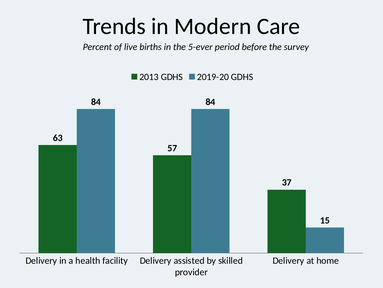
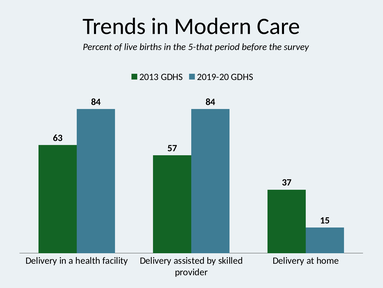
5-ever: 5-ever -> 5-that
